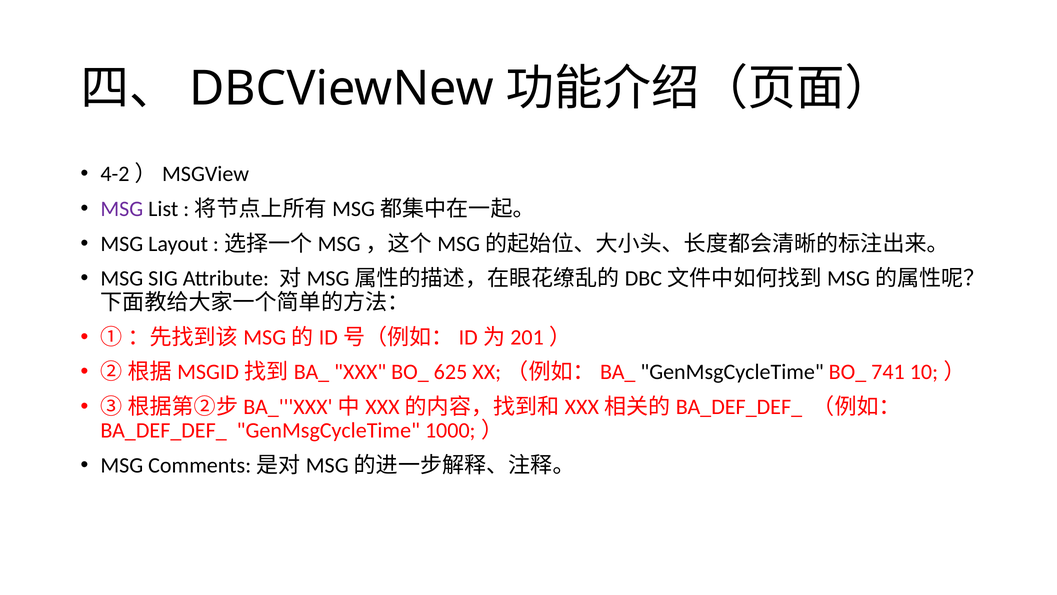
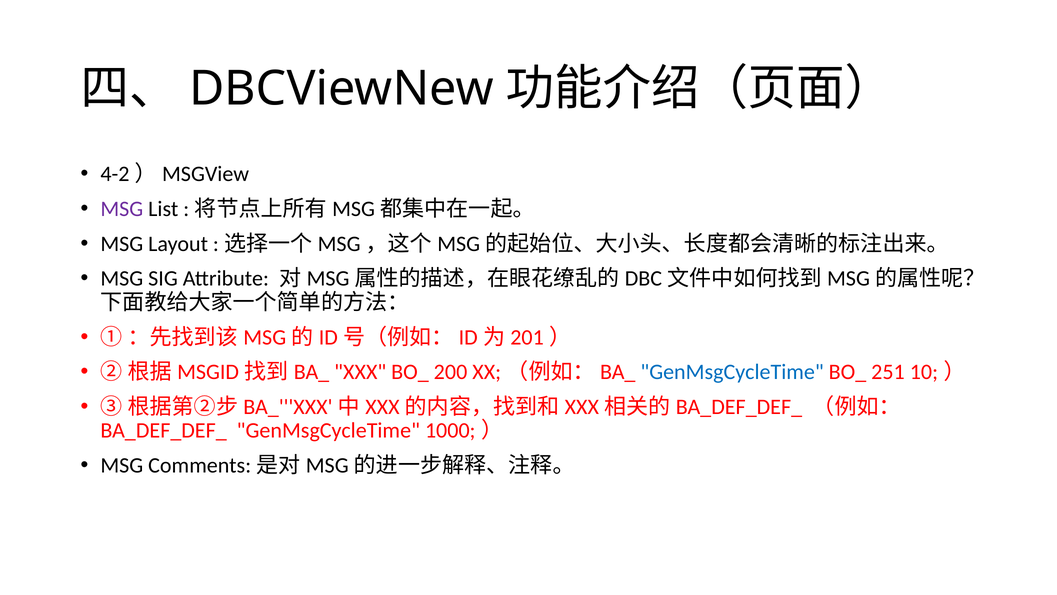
625: 625 -> 200
GenMsgCycleTime at (732, 372) colour: black -> blue
741: 741 -> 251
